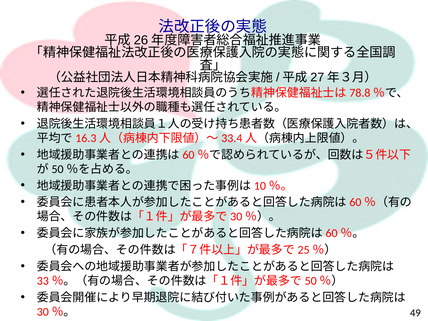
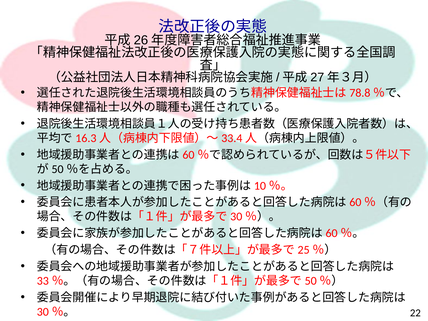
49: 49 -> 22
